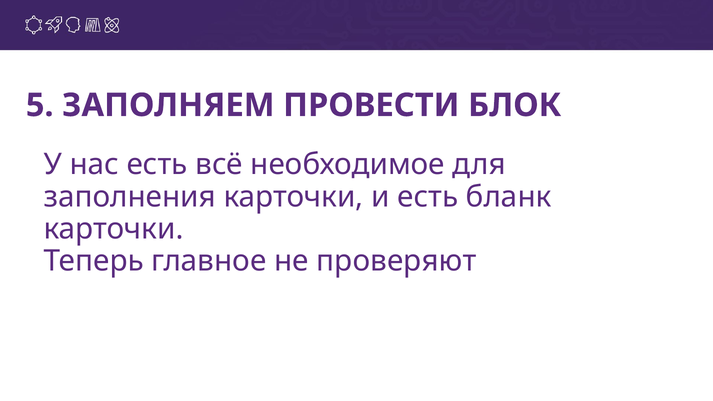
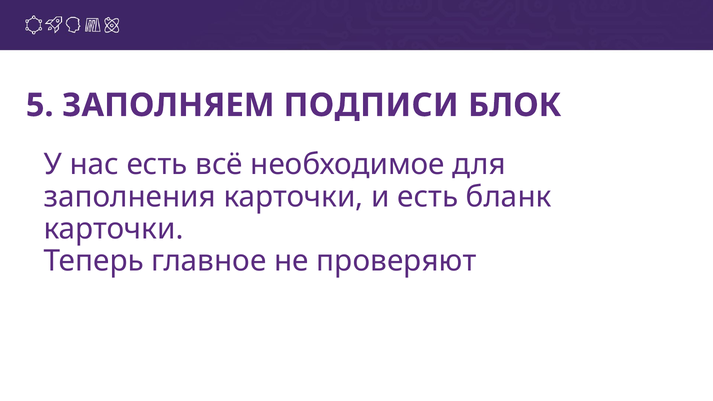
ПРОВЕСТИ: ПРОВЕСТИ -> ПОДПИСИ
